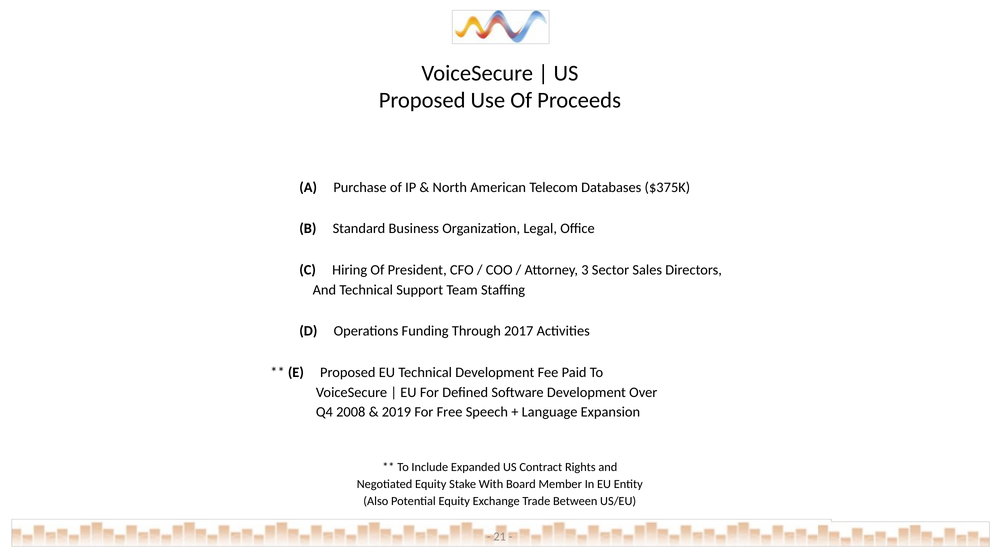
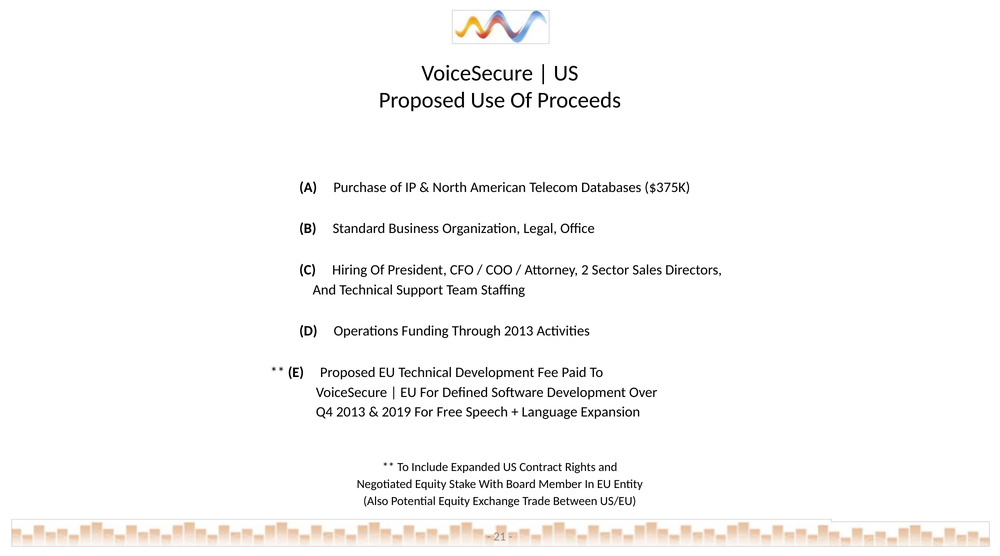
3: 3 -> 2
Through 2017: 2017 -> 2013
Q4 2008: 2008 -> 2013
